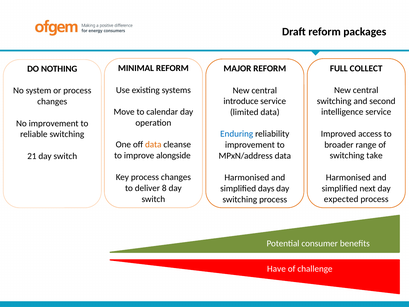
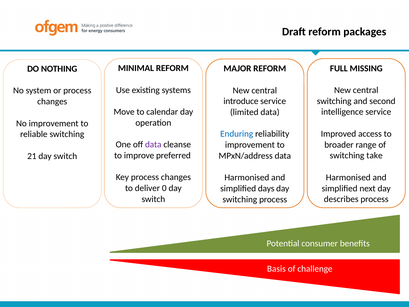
COLLECT: COLLECT -> MISSING
data at (153, 144) colour: orange -> purple
alongside: alongside -> preferred
8: 8 -> 0
expected: expected -> describes
Have: Have -> Basis
